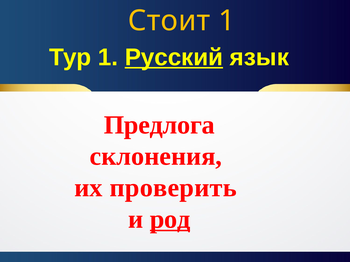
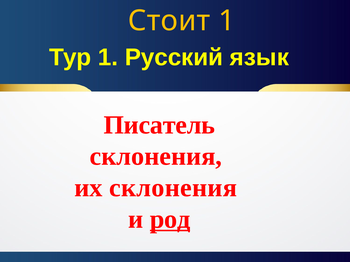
Русский underline: present -> none
Предлога: Предлога -> Писатель
их проверить: проверить -> склонения
